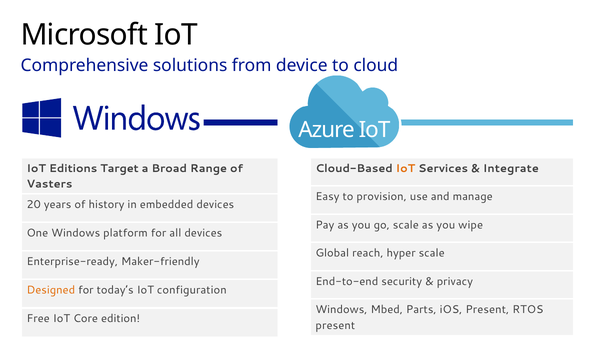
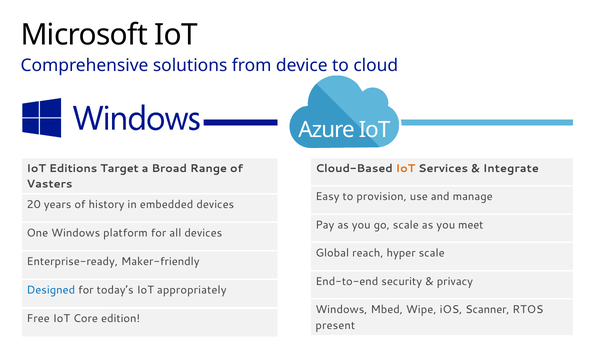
wipe: wipe -> meet
Designed colour: orange -> blue
configuration: configuration -> appropriately
Parts: Parts -> Wipe
iOS Present: Present -> Scanner
